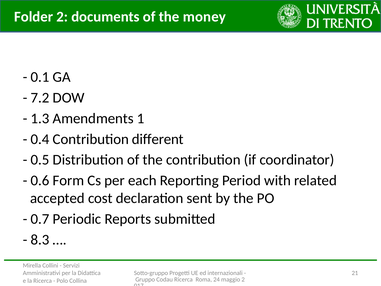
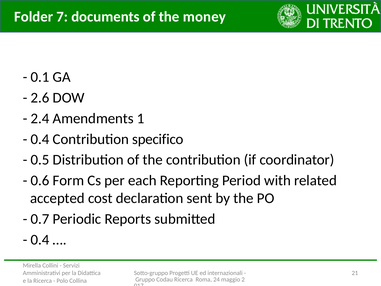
Folder 2: 2 -> 7
7.2: 7.2 -> 2.6
1.3: 1.3 -> 2.4
different: different -> specifico
8.3 at (40, 240): 8.3 -> 0.4
